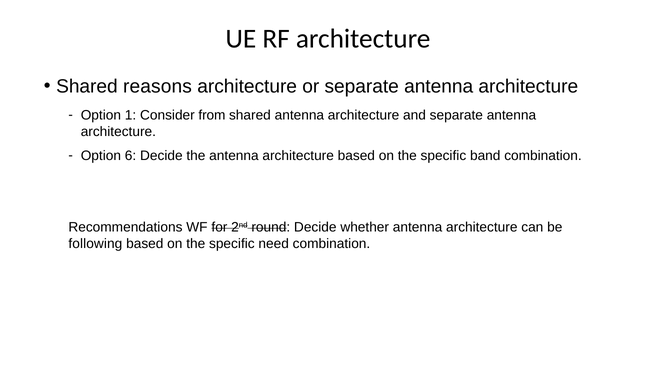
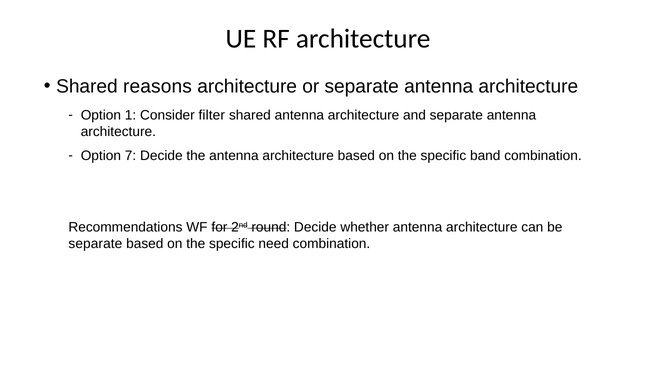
from: from -> filter
6: 6 -> 7
following at (95, 244): following -> separate
